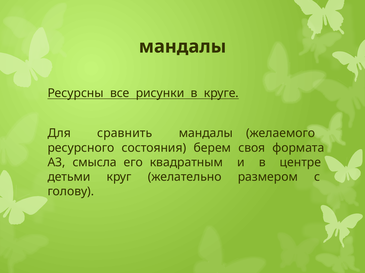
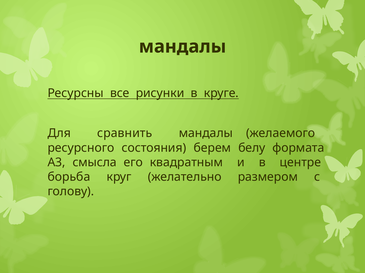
своя: своя -> белу
детьми: детьми -> борьба
